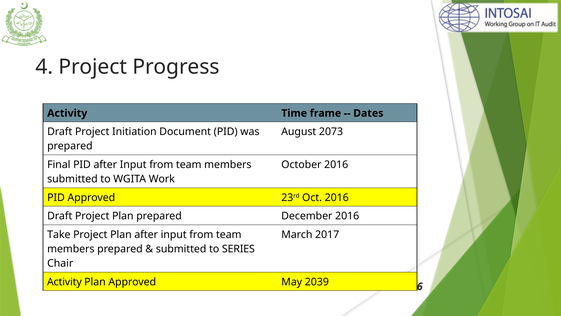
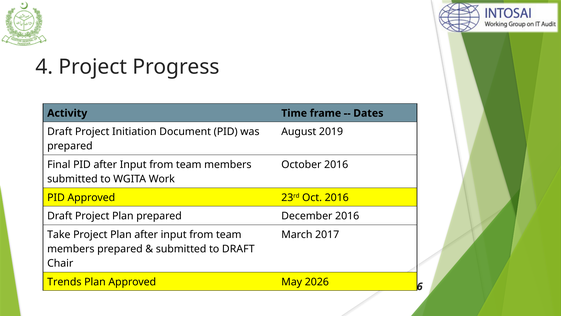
2073: 2073 -> 2019
to SERIES: SERIES -> DRAFT
Activity at (64, 282): Activity -> Trends
2039: 2039 -> 2026
